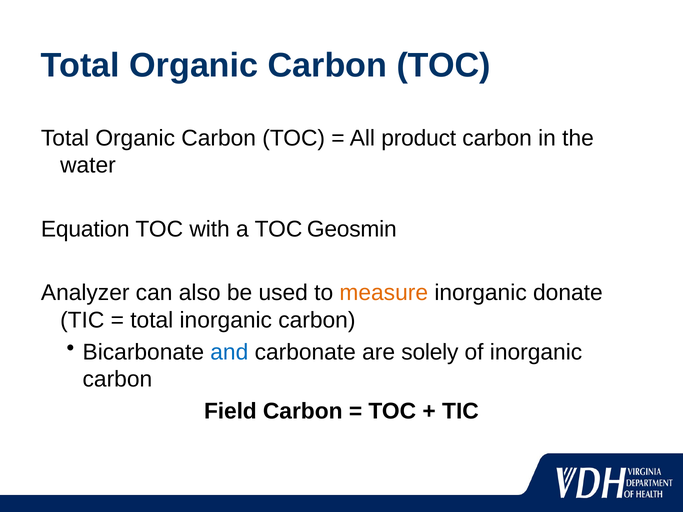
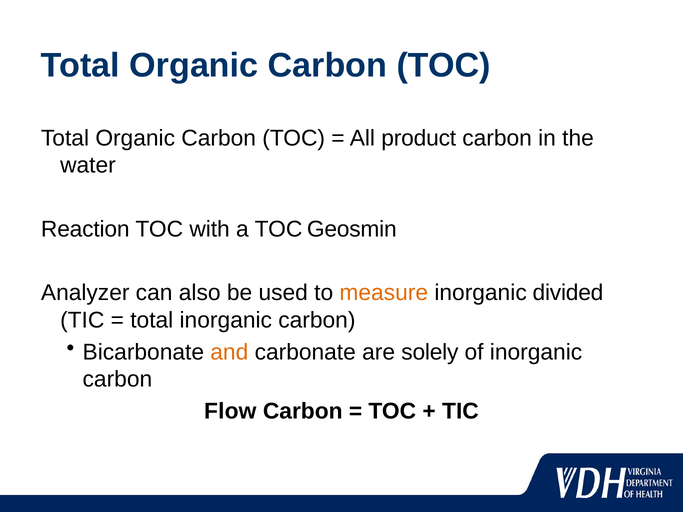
Equation: Equation -> Reaction
donate: donate -> divided
and colour: blue -> orange
Field: Field -> Flow
